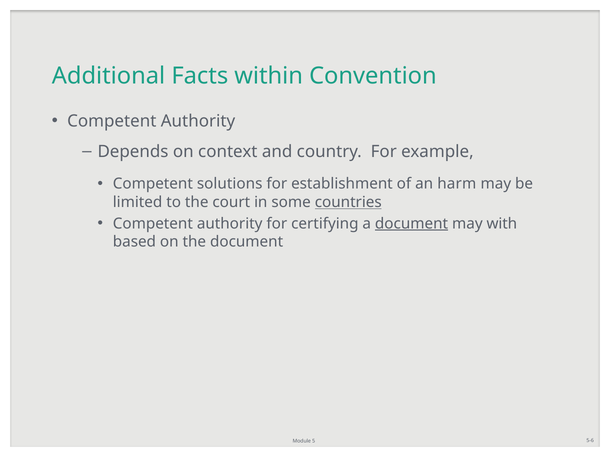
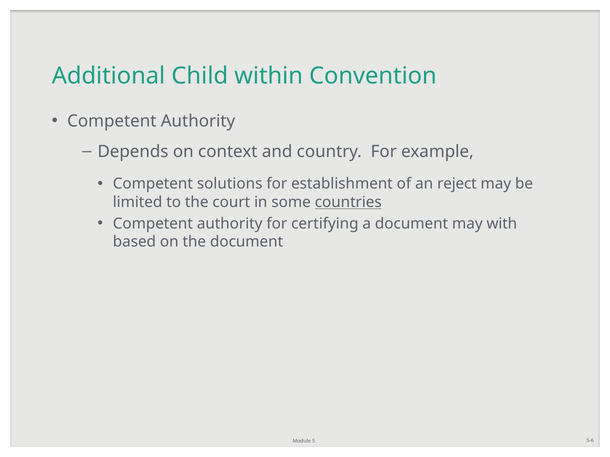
Facts: Facts -> Child
harm: harm -> reject
document at (412, 224) underline: present -> none
